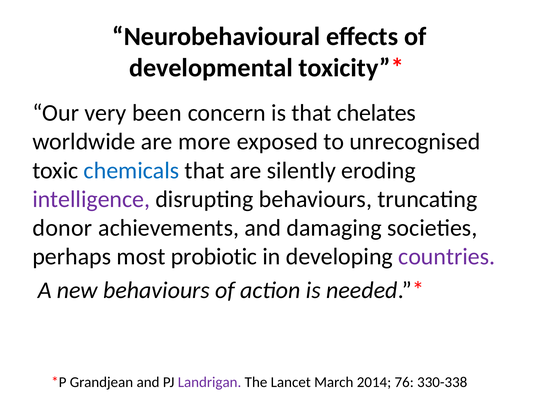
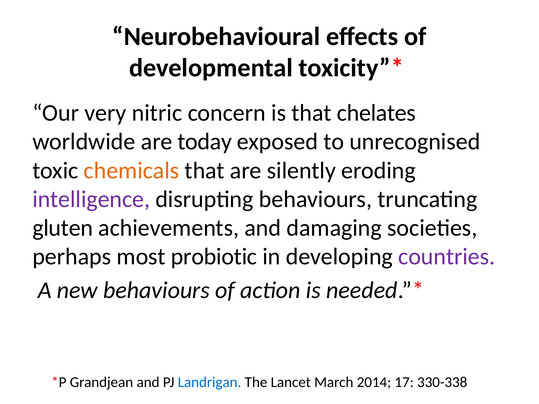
been: been -> nitric
more: more -> today
chemicals colour: blue -> orange
donor: donor -> gluten
Landrigan colour: purple -> blue
76: 76 -> 17
